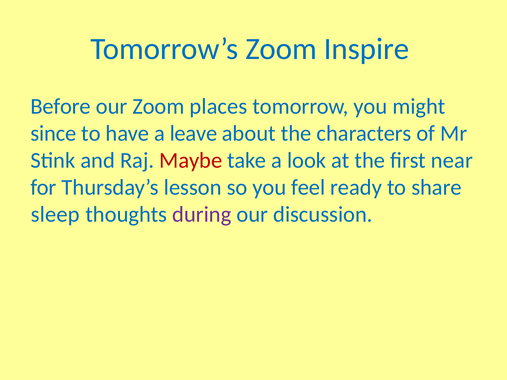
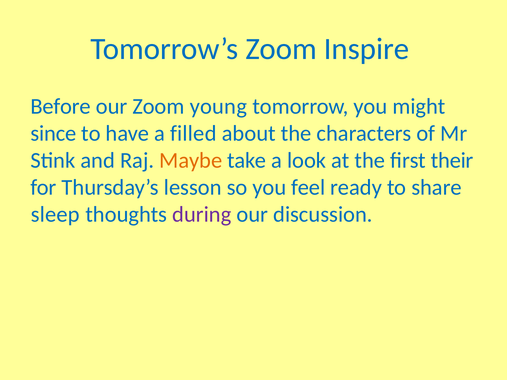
places: places -> young
leave: leave -> filled
Maybe colour: red -> orange
near: near -> their
